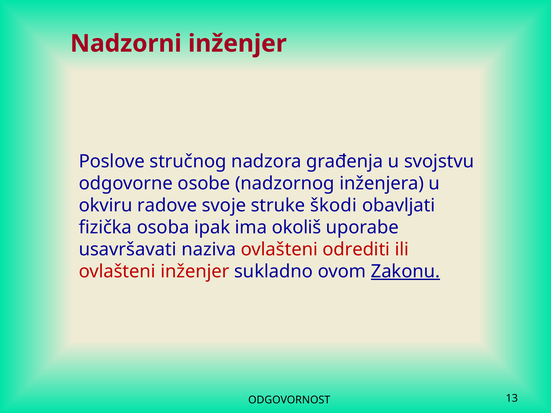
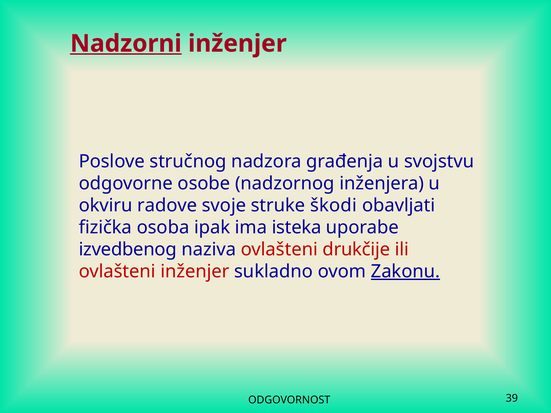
Nadzorni underline: none -> present
okoliš: okoliš -> isteka
usavršavati: usavršavati -> izvedbenog
odrediti: odrediti -> drukčije
13: 13 -> 39
